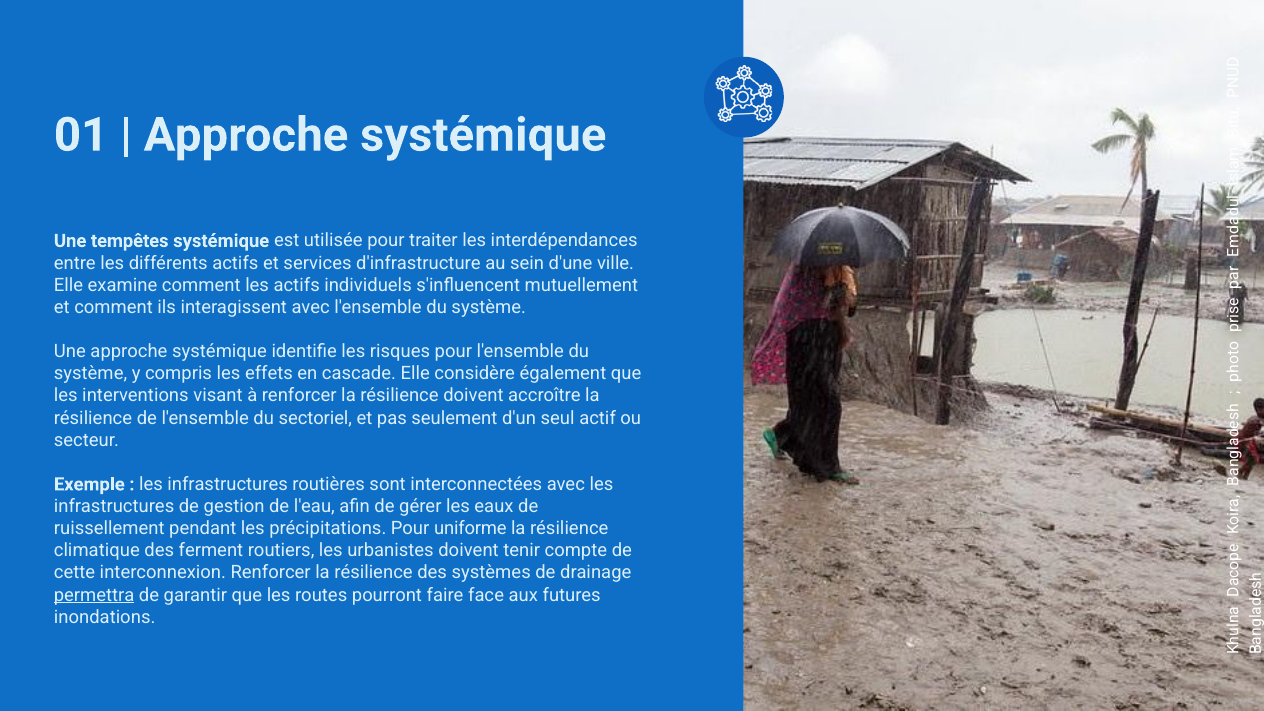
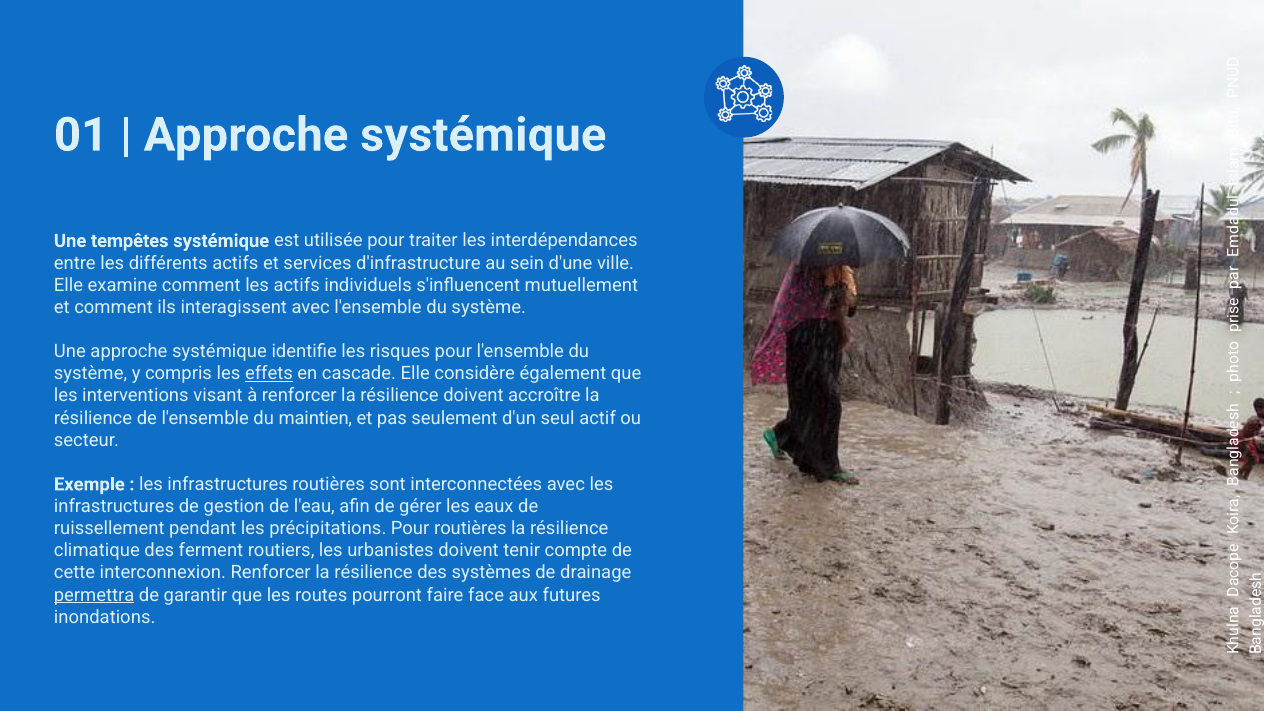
effets underline: none -> present
sectoriel: sectoriel -> maintien
Pour uniforme: uniforme -> routières
